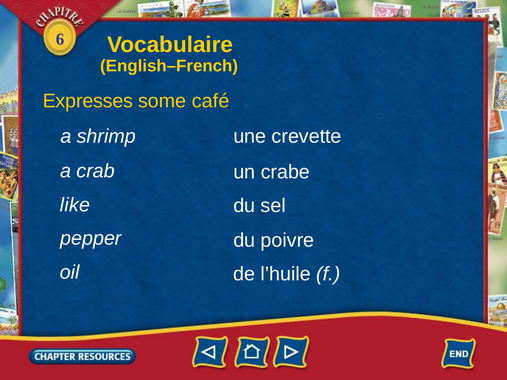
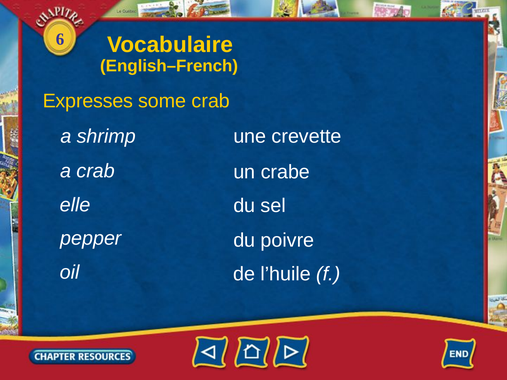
some café: café -> crab
like: like -> elle
